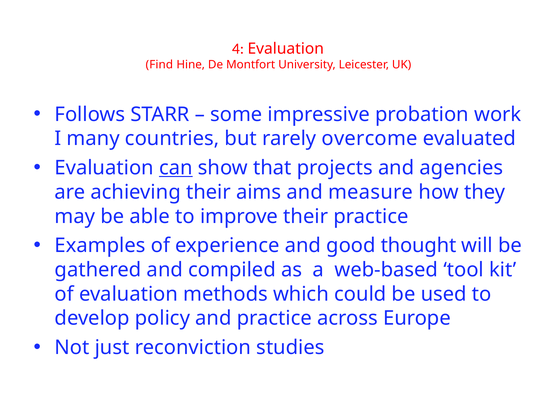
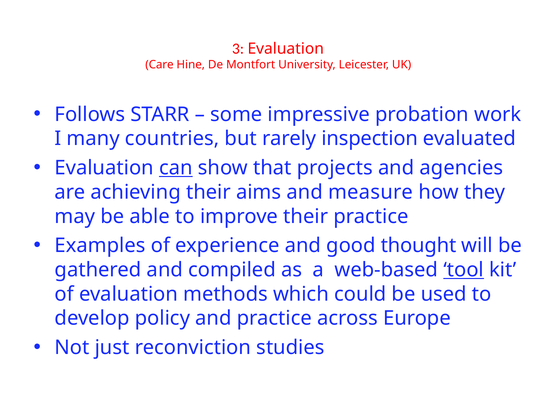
4: 4 -> 3
Find: Find -> Care
overcome: overcome -> inspection
tool underline: none -> present
